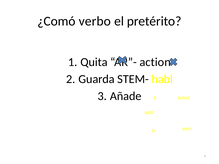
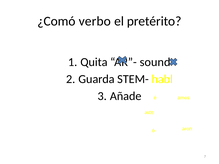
action: action -> sound
